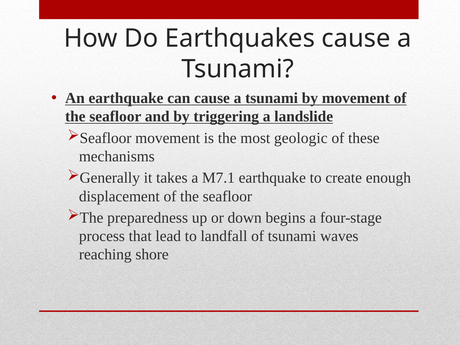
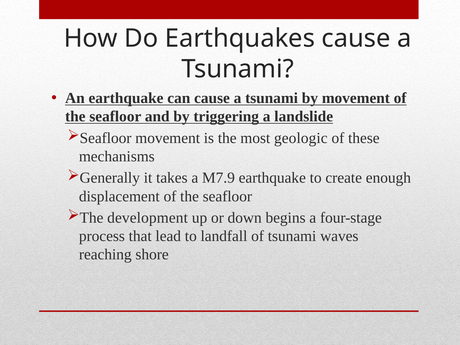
M7.1: M7.1 -> M7.9
preparedness: preparedness -> development
